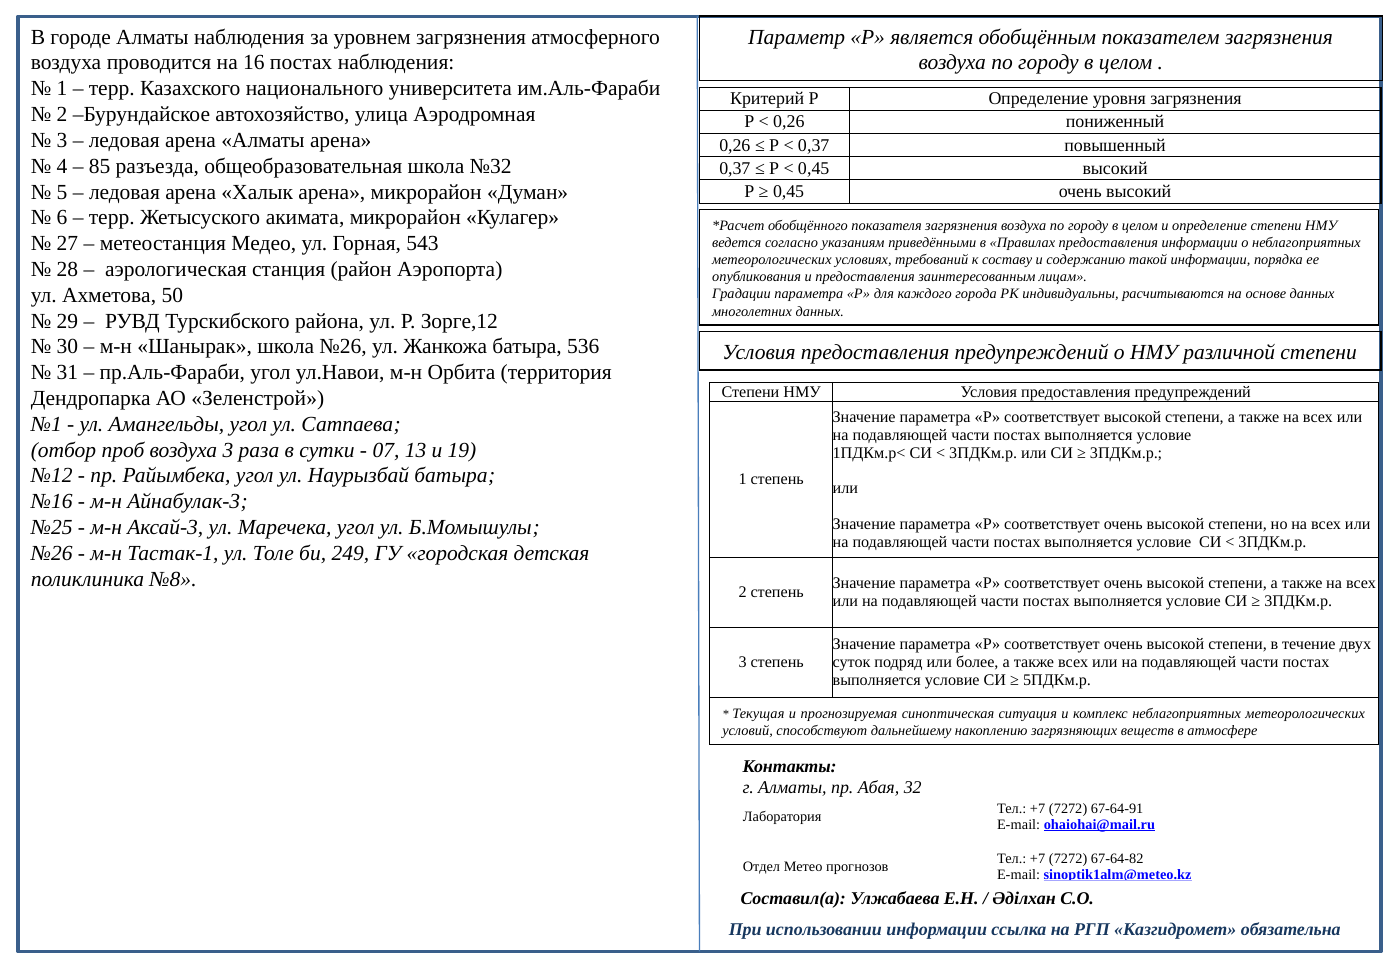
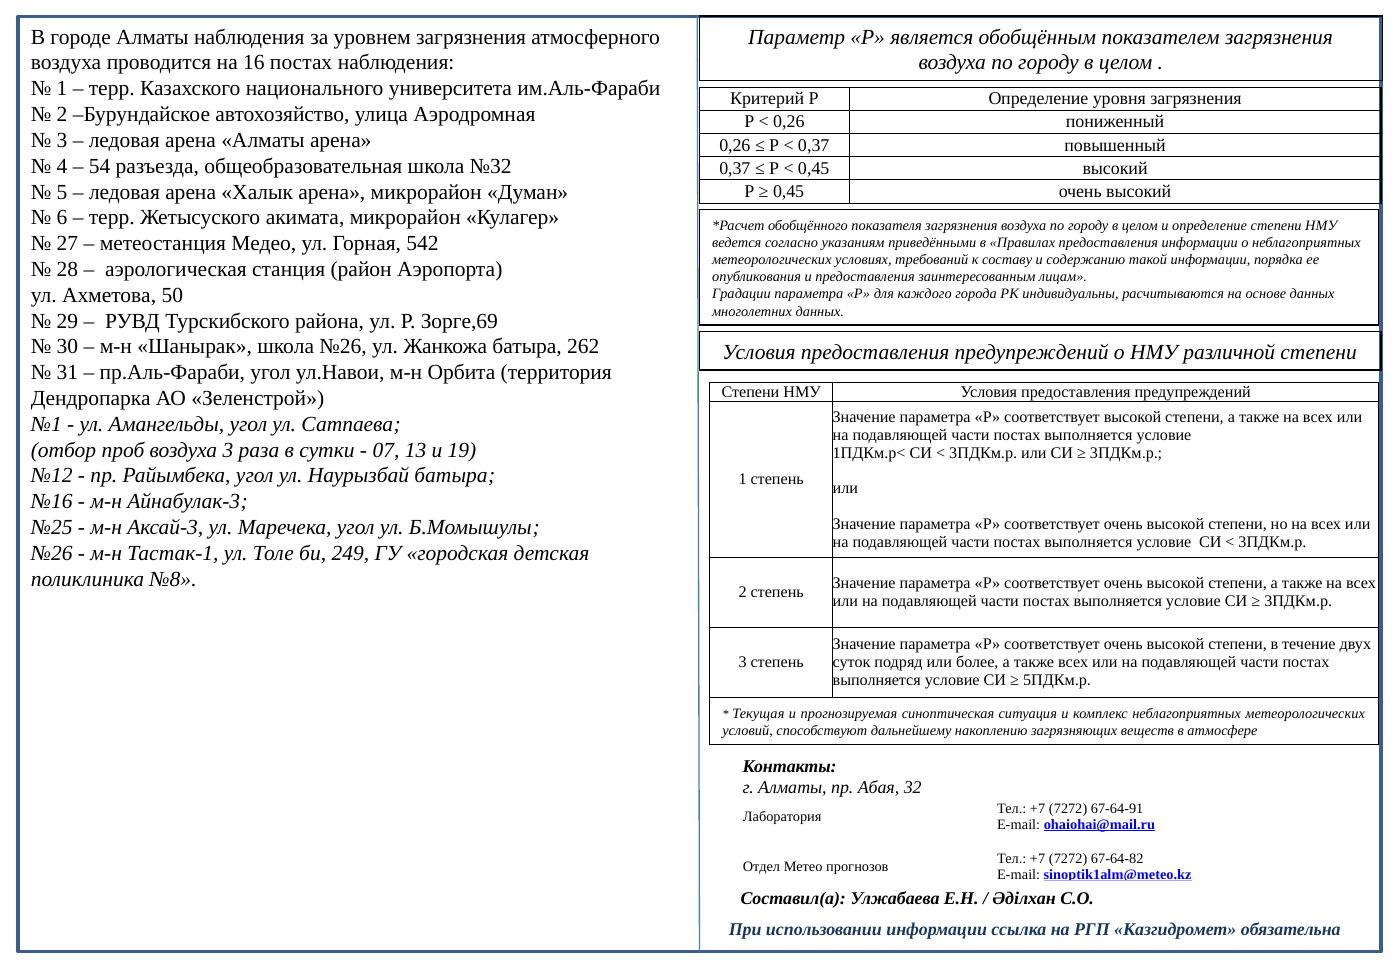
85: 85 -> 54
543: 543 -> 542
Зорге,12: Зорге,12 -> Зорге,69
536: 536 -> 262
